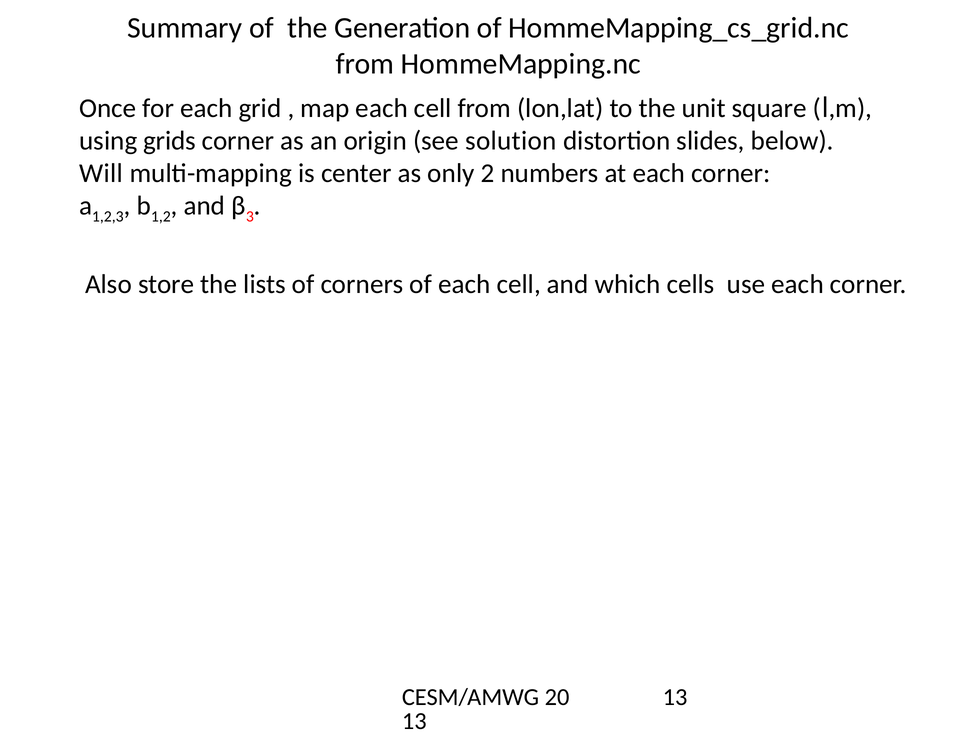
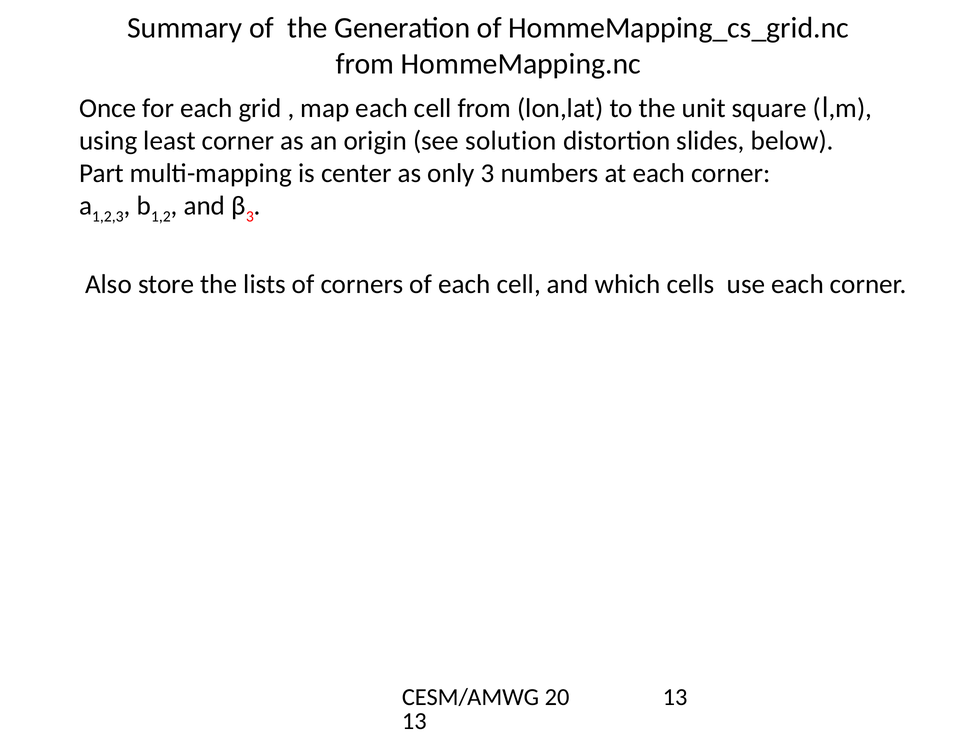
grids: grids -> least
Will: Will -> Part
only 2: 2 -> 3
